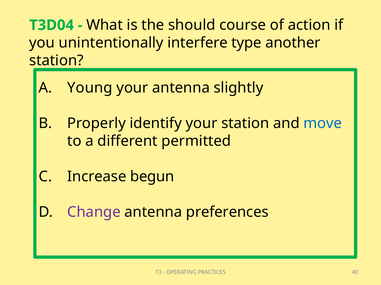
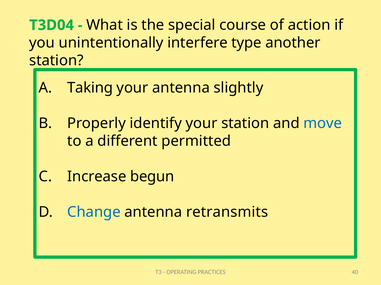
should: should -> special
Young: Young -> Taking
Change colour: purple -> blue
preferences: preferences -> retransmits
